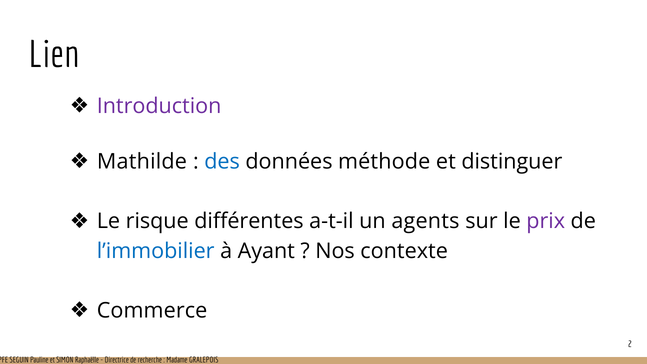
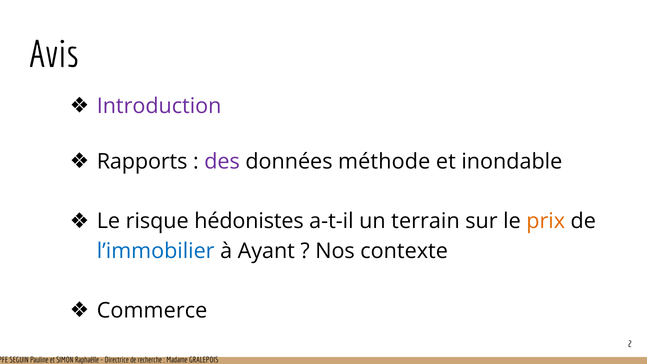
Lien: Lien -> Avis
Mathilde: Mathilde -> Rapports
des colour: blue -> purple
distinguer: distinguer -> inondable
différentes: différentes -> hédonistes
agents: agents -> terrain
prix colour: purple -> orange
